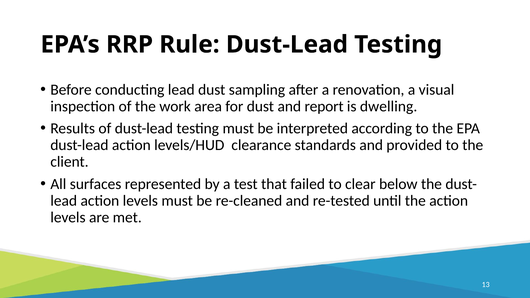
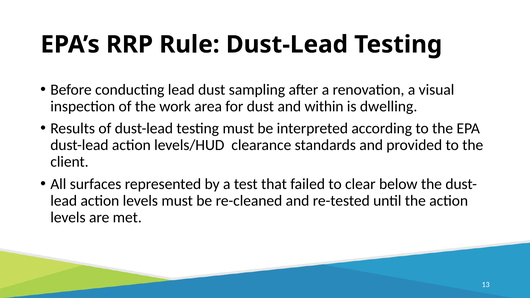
report: report -> within
